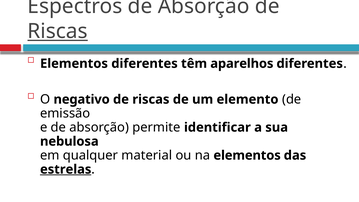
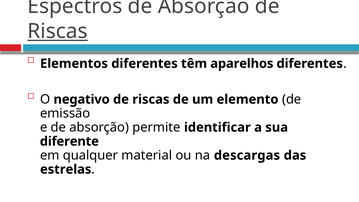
nebulosa: nebulosa -> diferente
na elementos: elementos -> descargas
estrelas underline: present -> none
